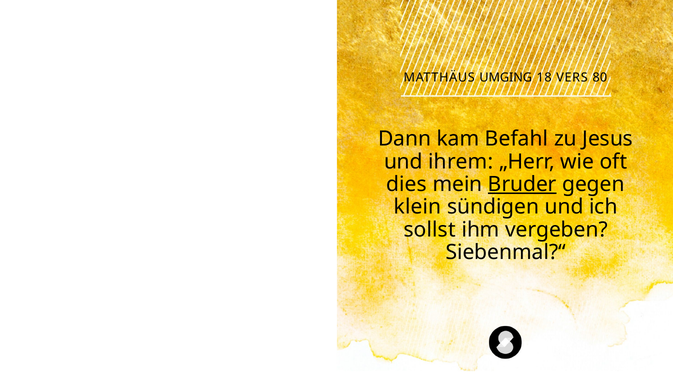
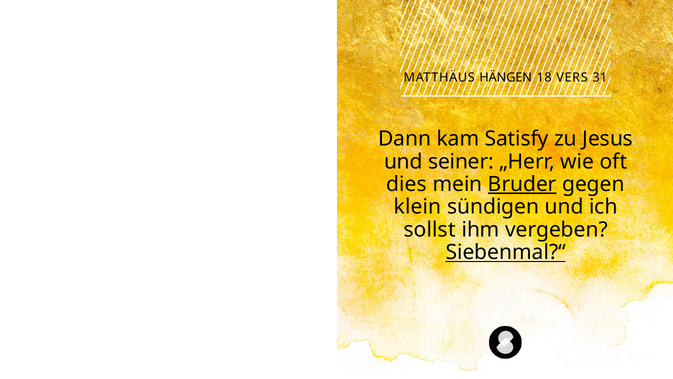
UMGING: UMGING -> HÄNGEN
80: 80 -> 31
Befahl: Befahl -> Satisfy
ihrem: ihrem -> seiner
Siebenmal?“ underline: none -> present
